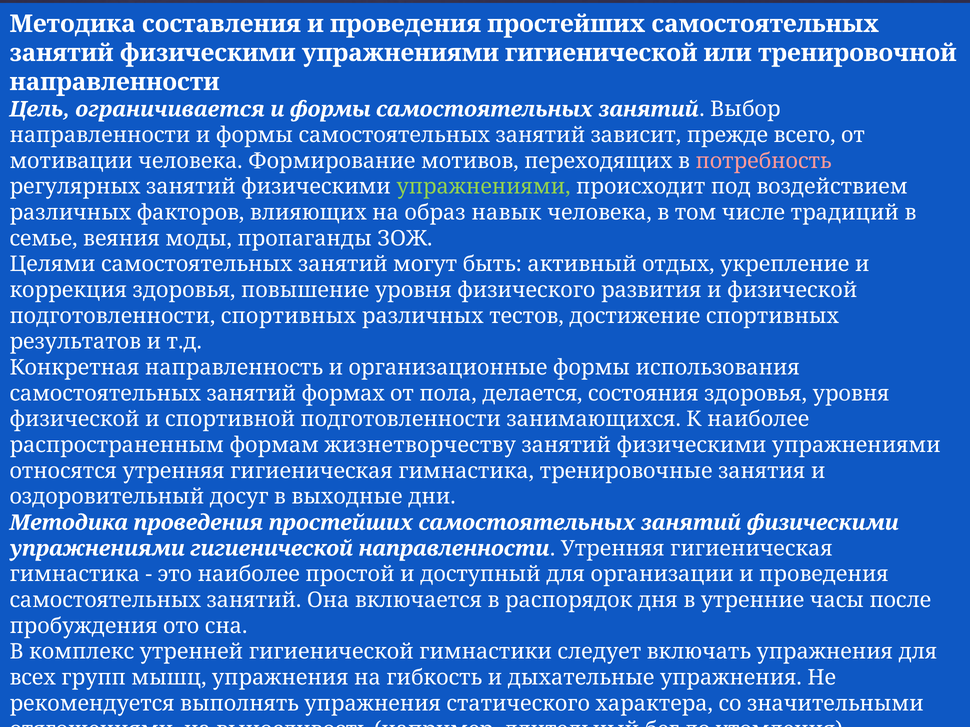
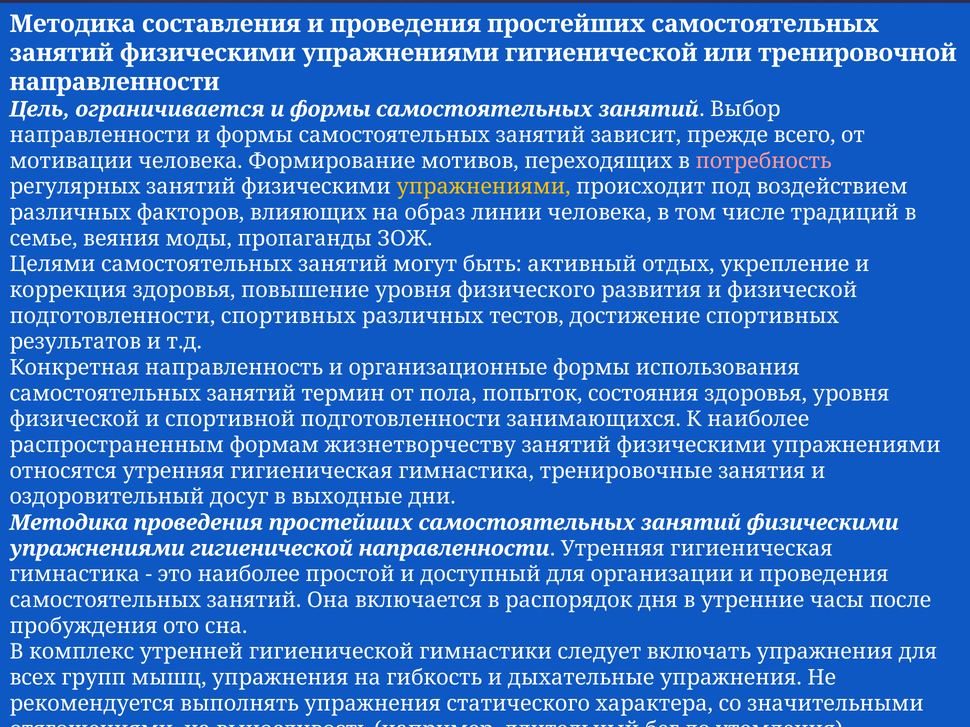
упражнениями at (484, 187) colour: light green -> yellow
навык: навык -> линии
формах: формах -> термин
делается: делается -> попыток
